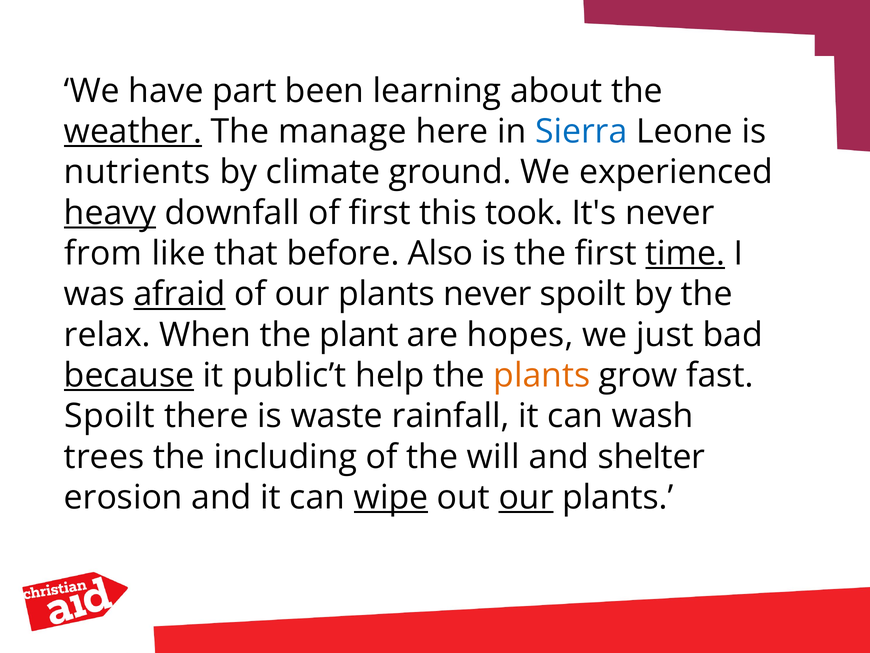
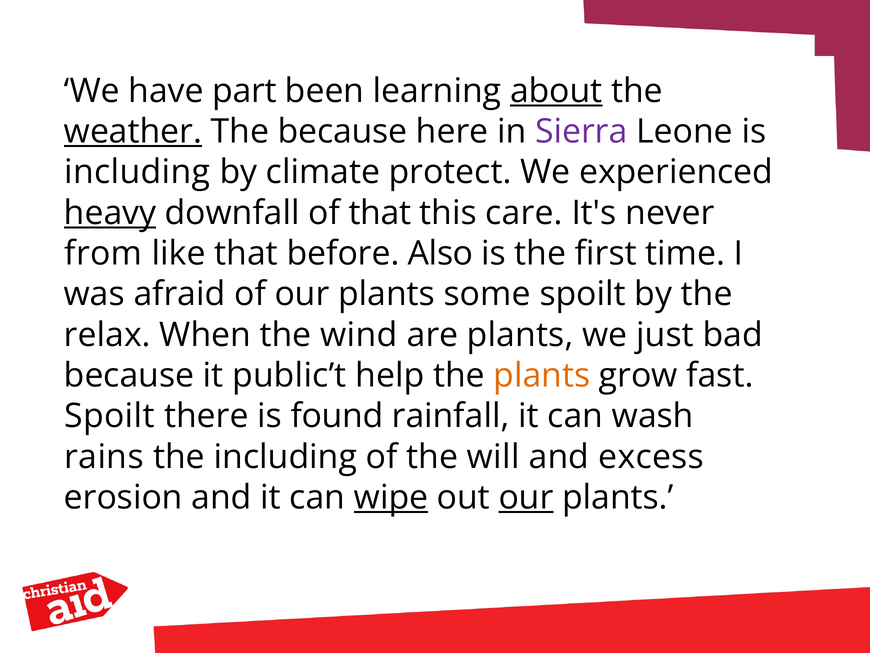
about underline: none -> present
The manage: manage -> because
Sierra colour: blue -> purple
nutrients at (137, 172): nutrients -> including
ground: ground -> protect
of first: first -> that
took: took -> care
time underline: present -> none
afraid underline: present -> none
plants never: never -> some
plant: plant -> wind
are hopes: hopes -> plants
because at (129, 375) underline: present -> none
waste: waste -> found
trees: trees -> rains
shelter: shelter -> excess
